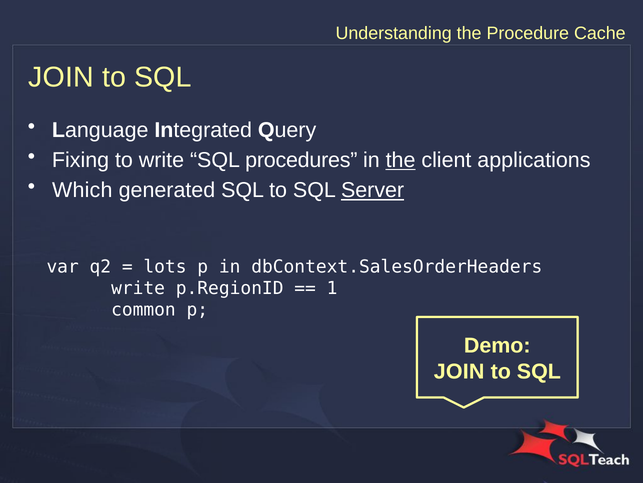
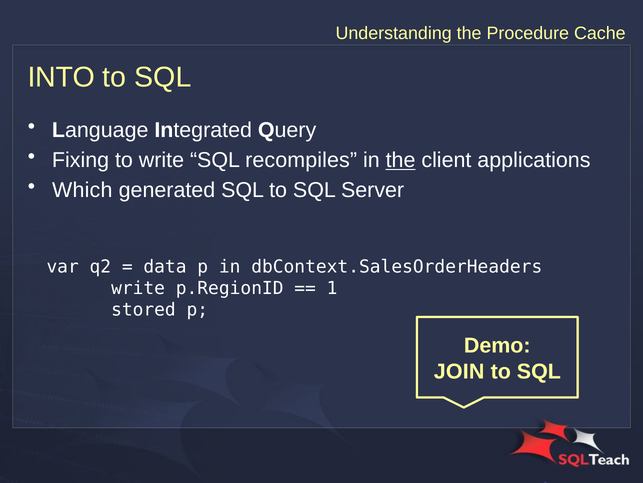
JOIN at (61, 77): JOIN -> INTO
procedures: procedures -> recompiles
Server underline: present -> none
lots: lots -> data
common: common -> stored
